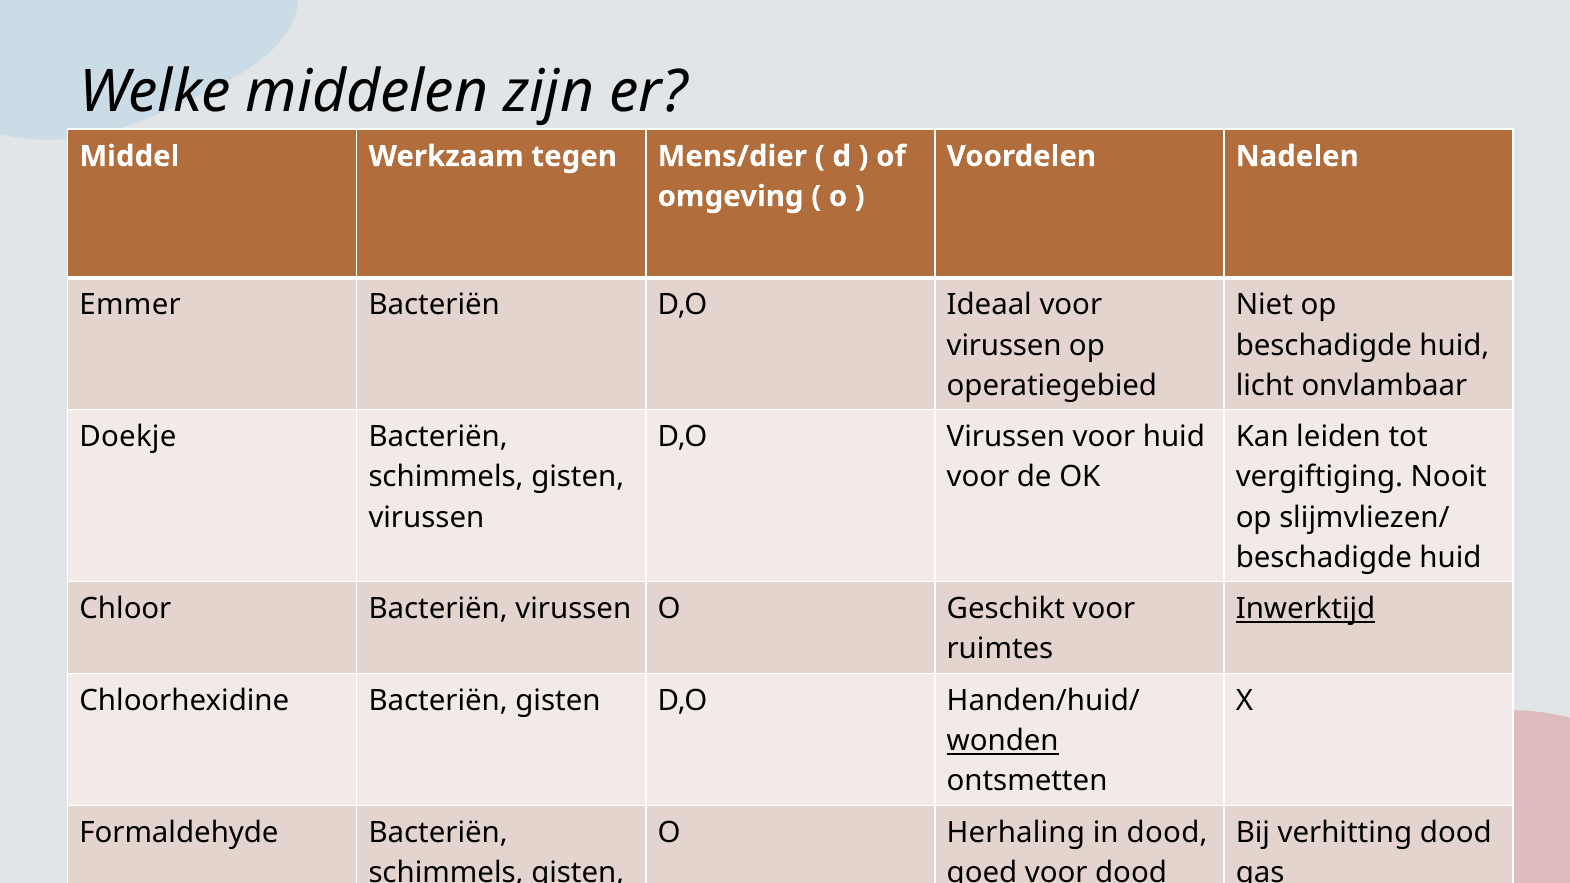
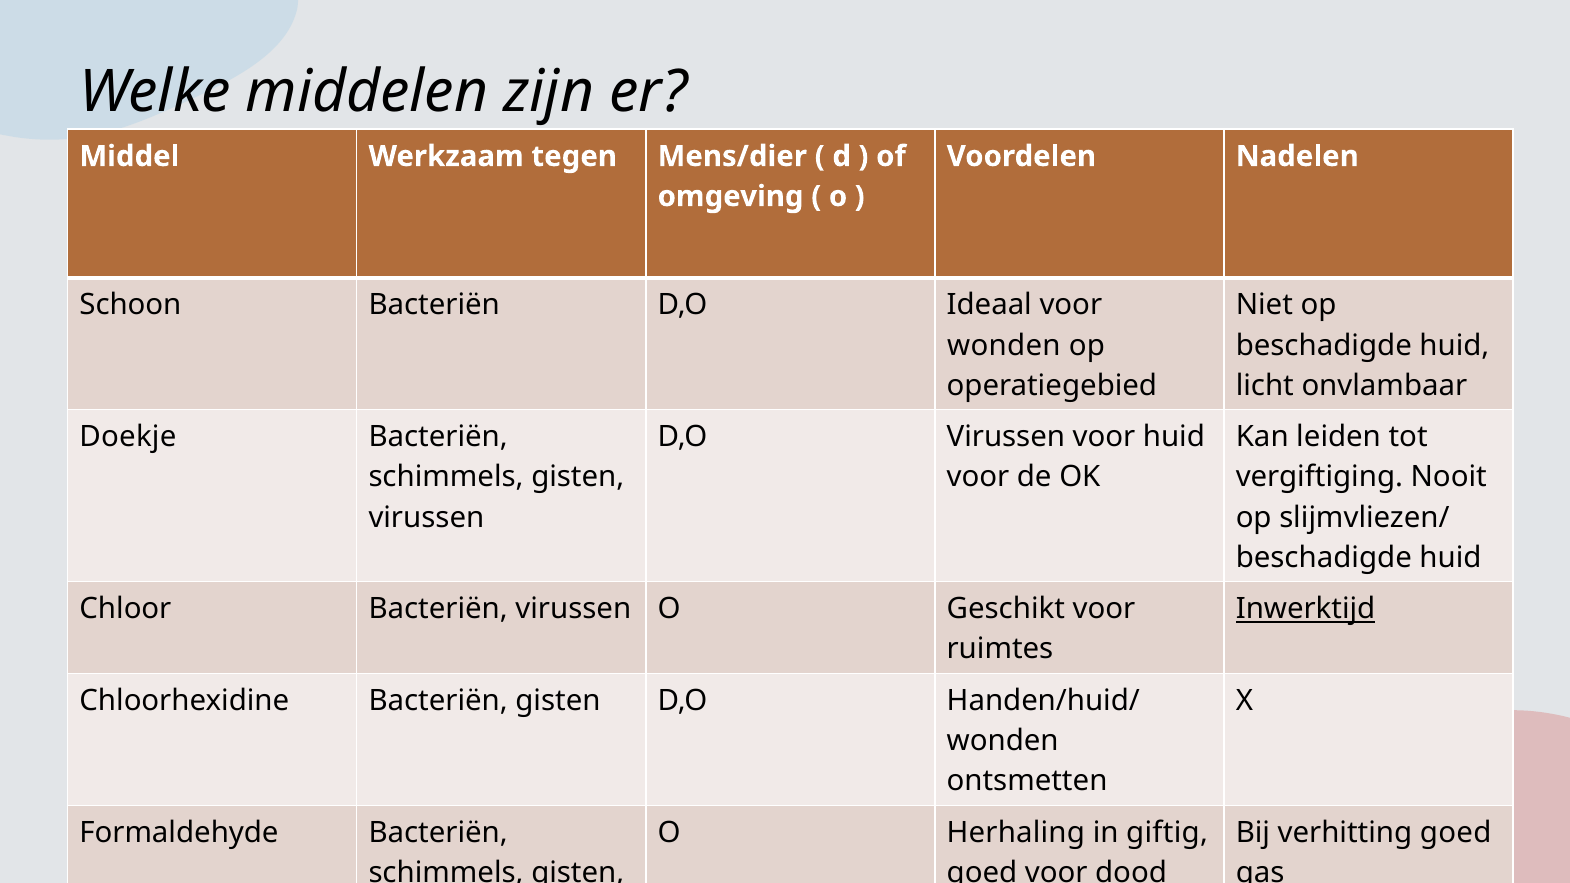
Emmer: Emmer -> Schoon
virussen at (1004, 345): virussen -> wonden
wonden at (1003, 741) underline: present -> none
in dood: dood -> giftig
verhitting dood: dood -> goed
